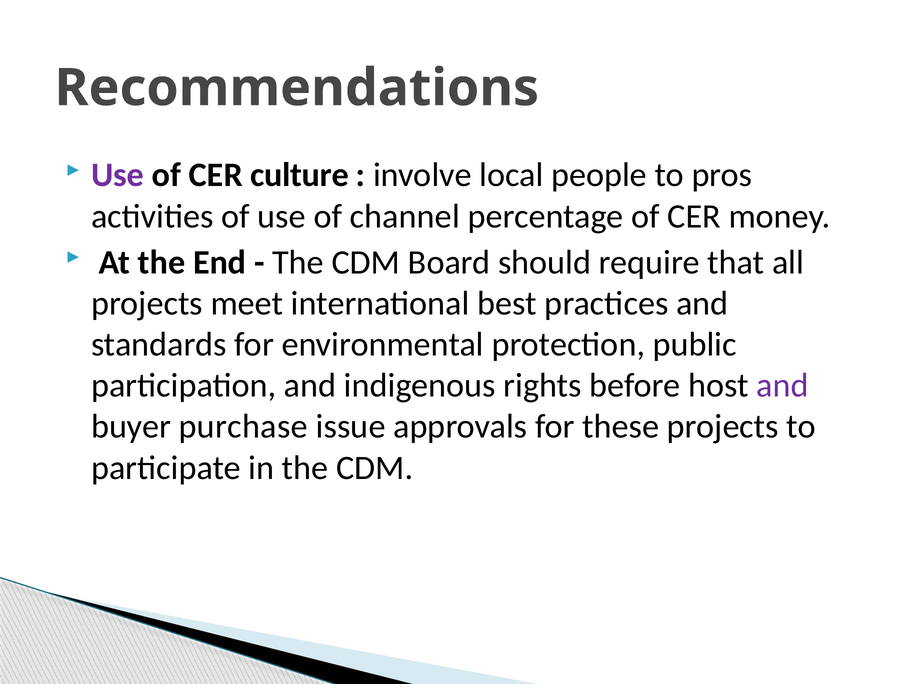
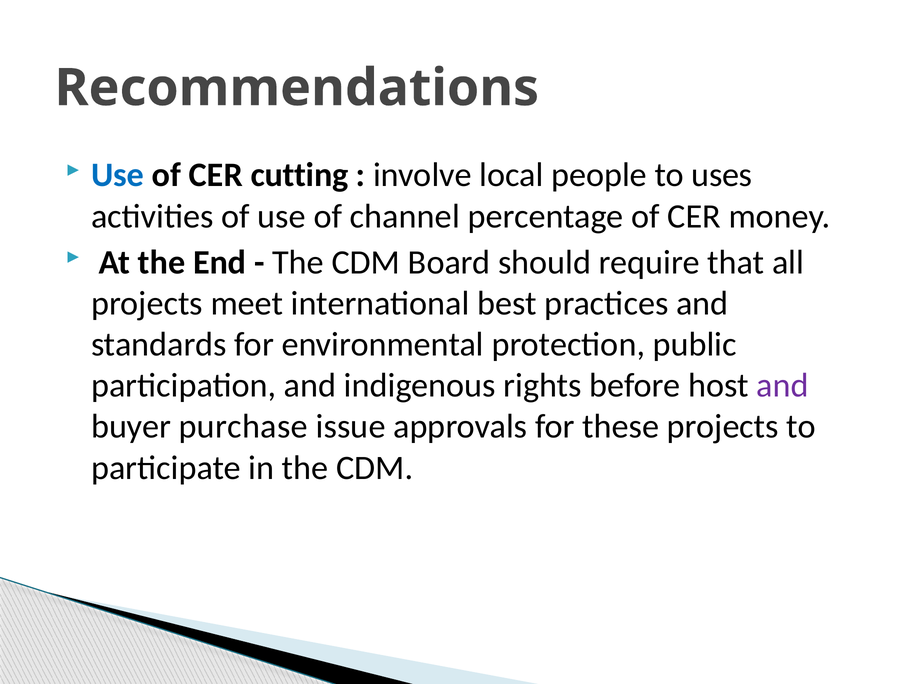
Use at (118, 175) colour: purple -> blue
culture: culture -> cutting
pros: pros -> uses
